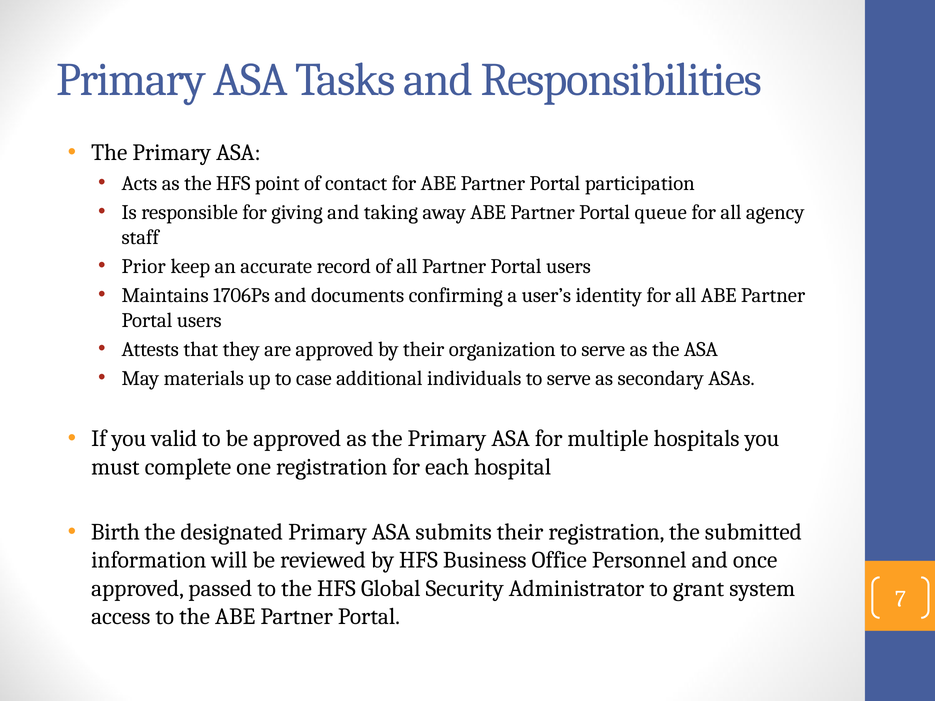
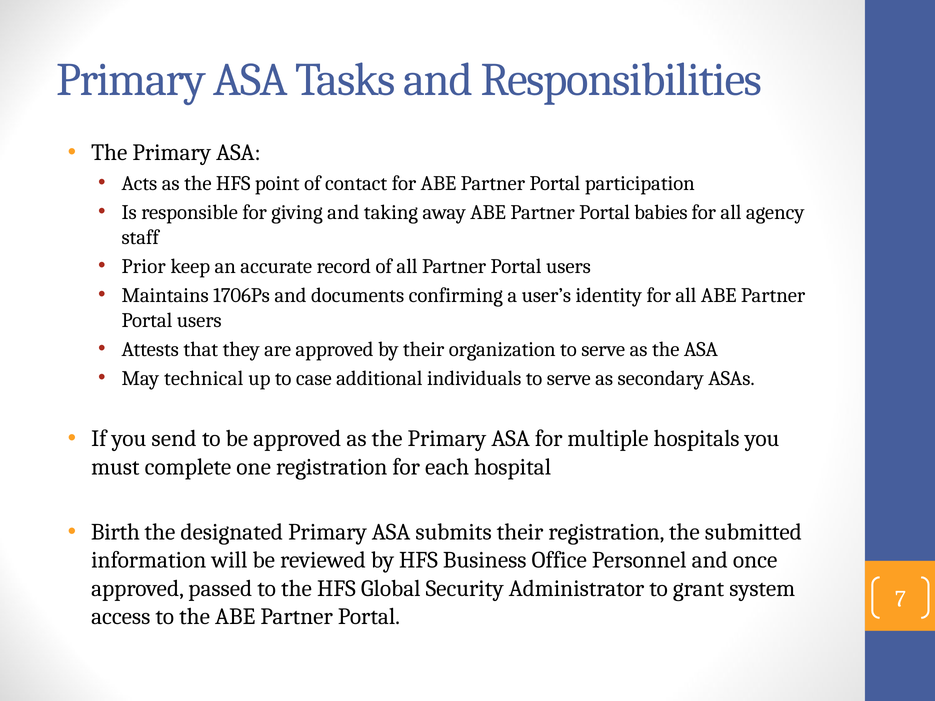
queue: queue -> babies
materials: materials -> technical
valid: valid -> send
